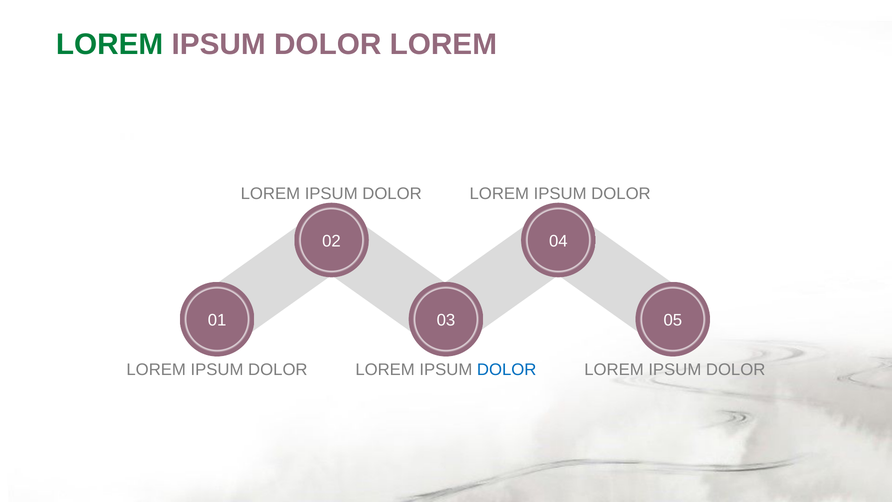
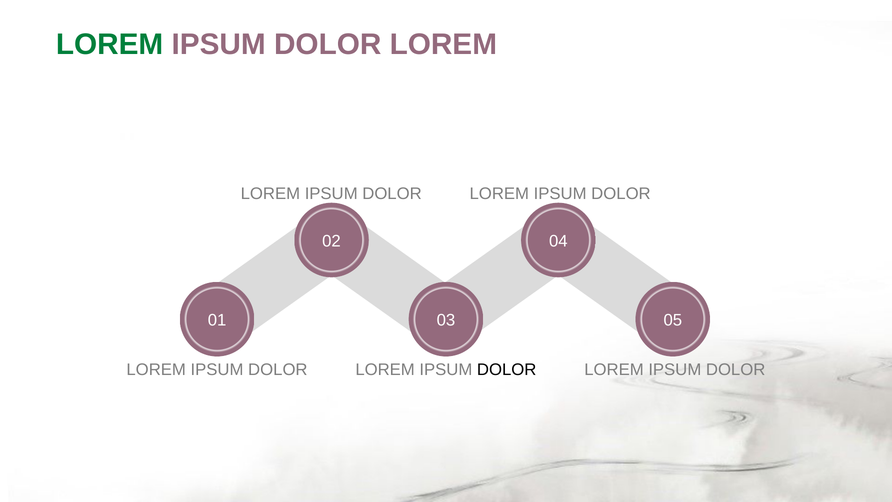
DOLOR at (507, 370) colour: blue -> black
